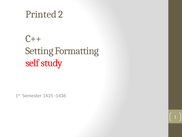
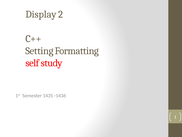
Printed: Printed -> Display
